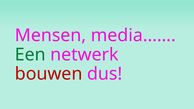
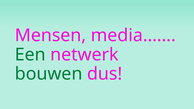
bouwen colour: red -> green
